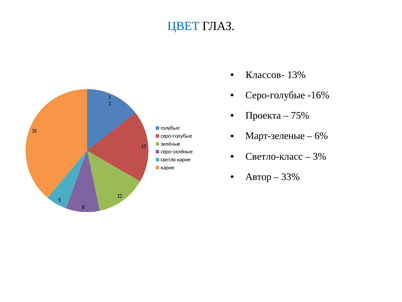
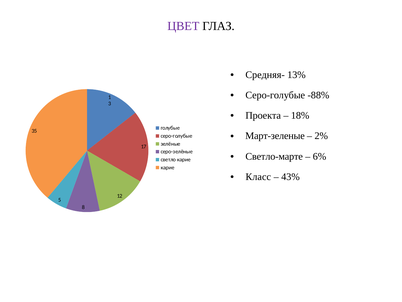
ЦВЕТ colour: blue -> purple
Классов-: Классов- -> Средняя-
-16%: -16% -> -88%
75%: 75% -> 18%
6%: 6% -> 2%
Светло-класс: Светло-класс -> Светло-марте
3%: 3% -> 6%
Автор: Автор -> Класс
33%: 33% -> 43%
